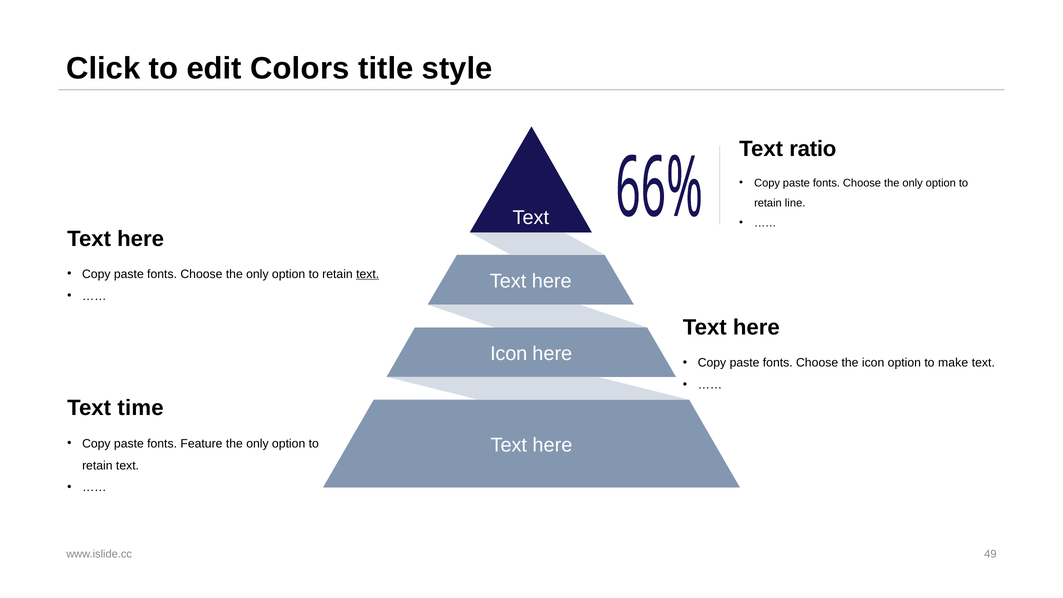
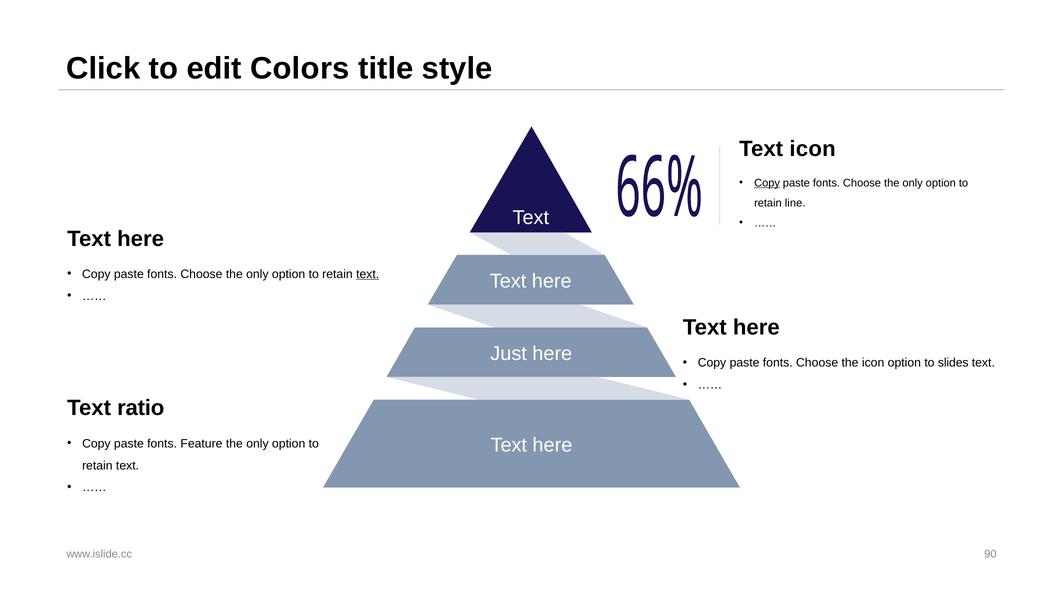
Text ratio: ratio -> icon
Copy at (767, 183) underline: none -> present
Icon at (509, 354): Icon -> Just
make: make -> slides
time: time -> ratio
49: 49 -> 90
